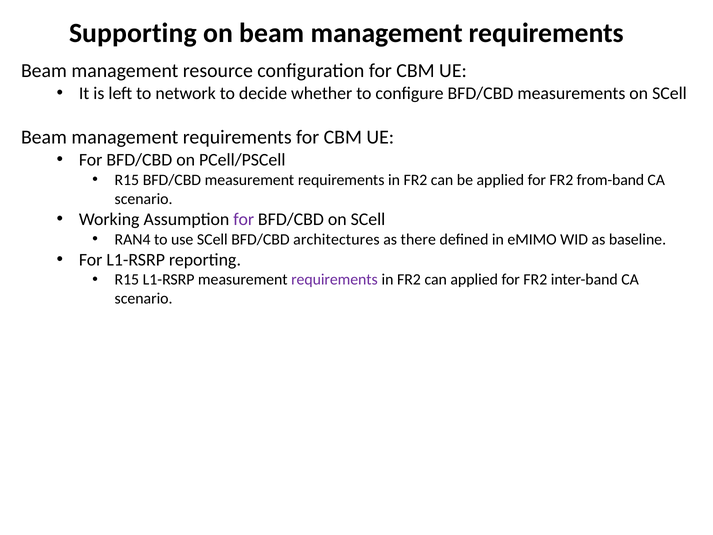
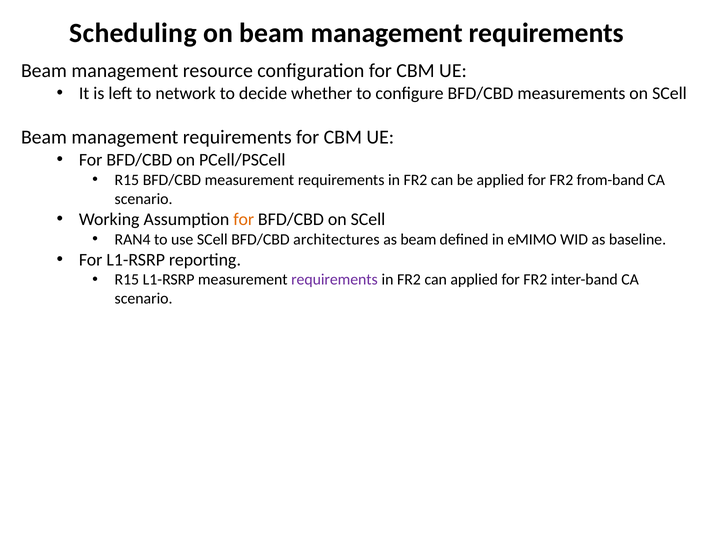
Supporting: Supporting -> Scheduling
for at (244, 219) colour: purple -> orange
as there: there -> beam
